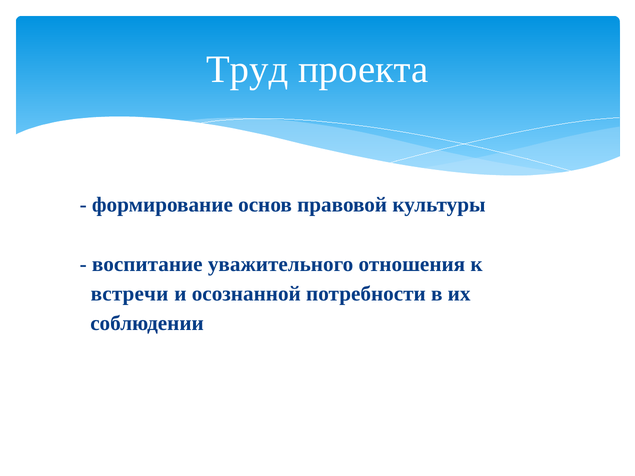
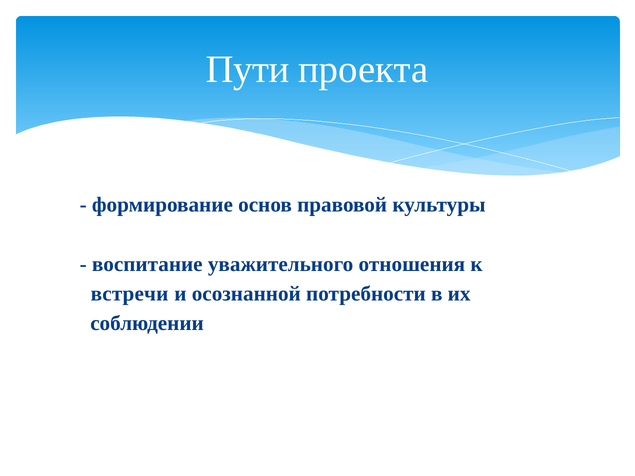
Труд: Труд -> Пути
